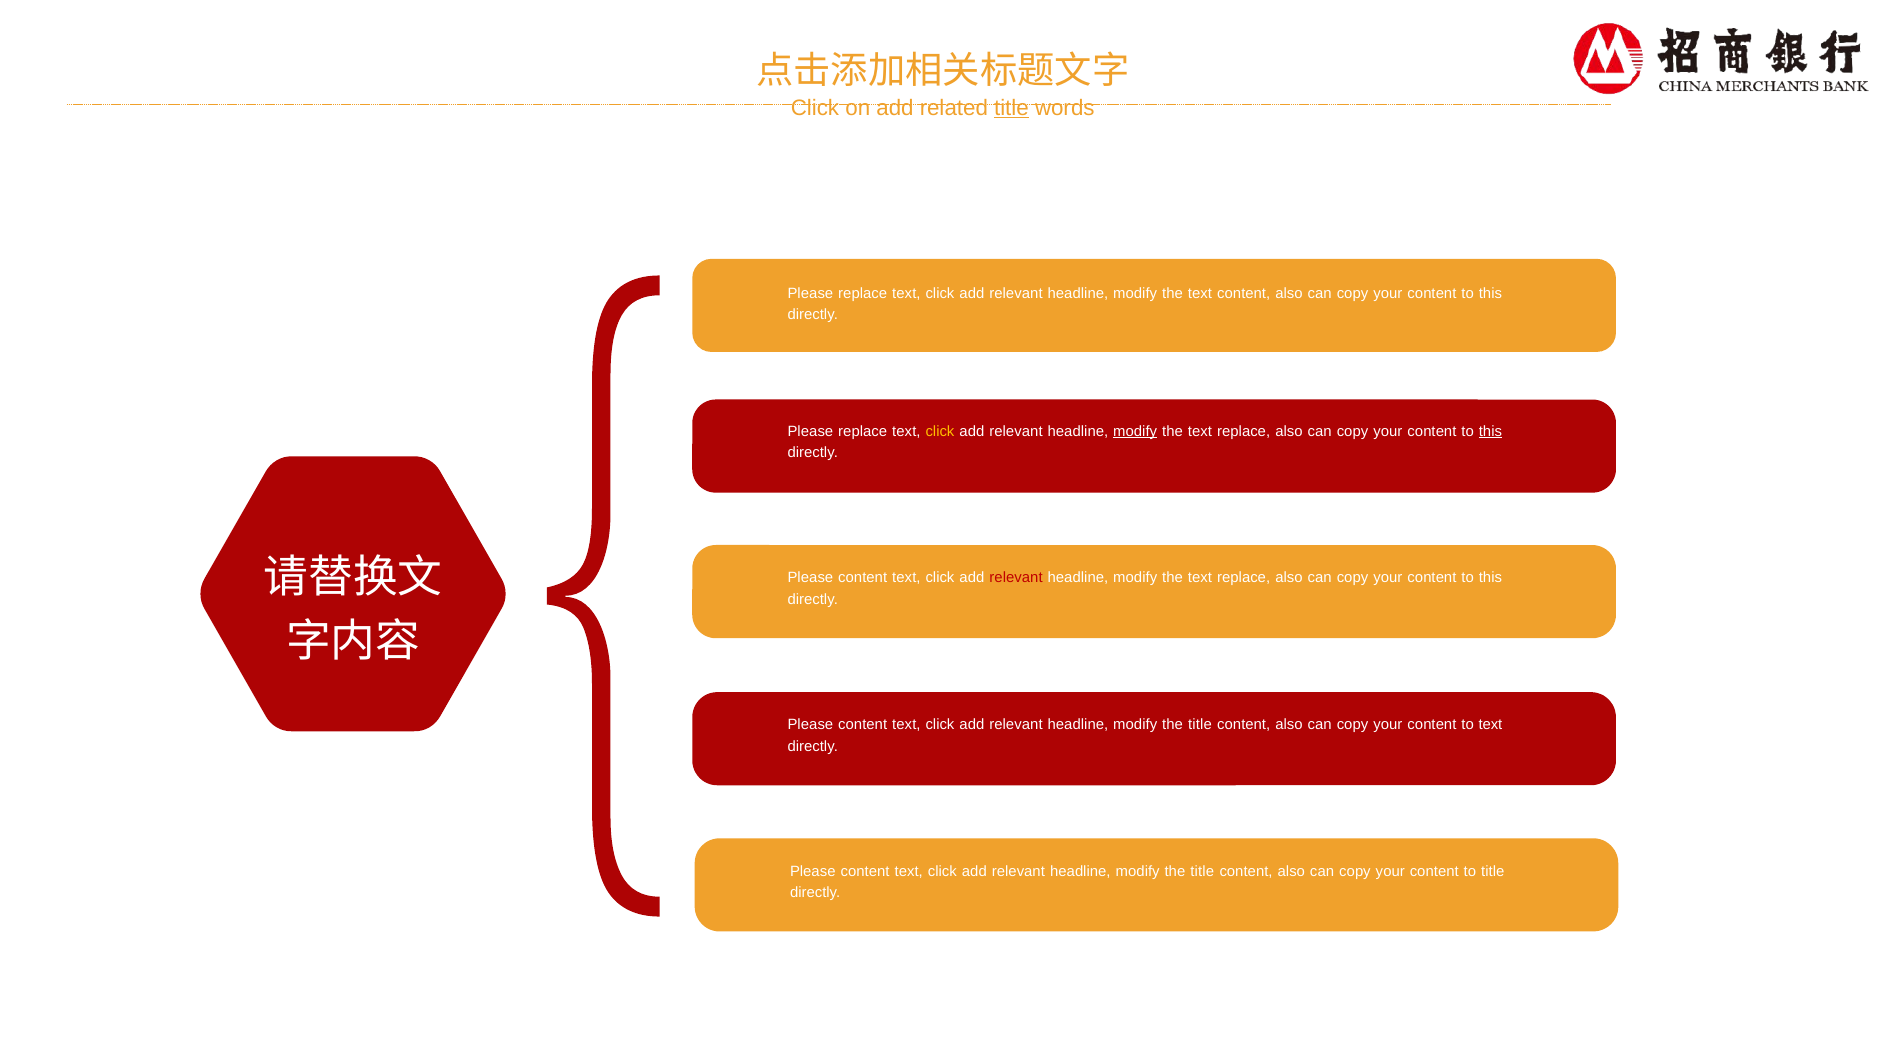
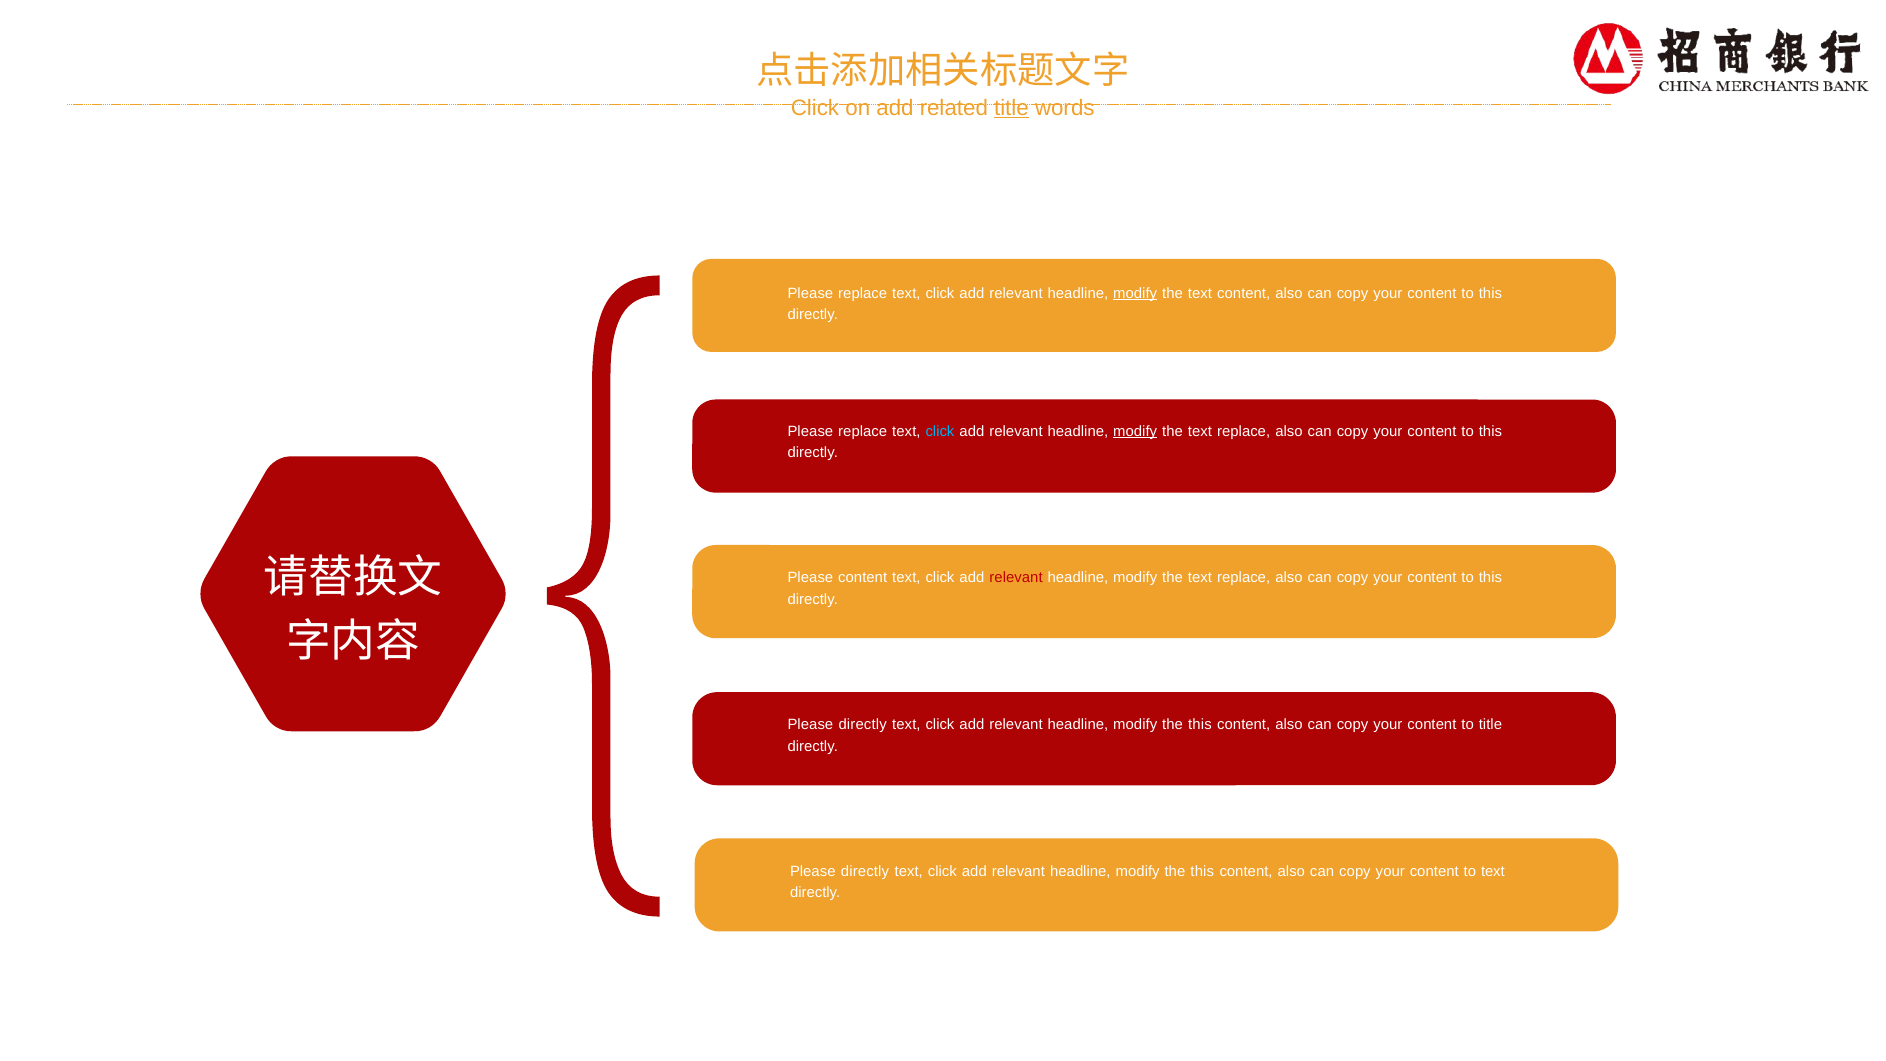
modify at (1135, 293) underline: none -> present
click at (940, 431) colour: yellow -> light blue
this at (1490, 431) underline: present -> none
content at (863, 725): content -> directly
title at (1200, 725): title -> this
to text: text -> title
content at (865, 871): content -> directly
title at (1202, 871): title -> this
to title: title -> text
